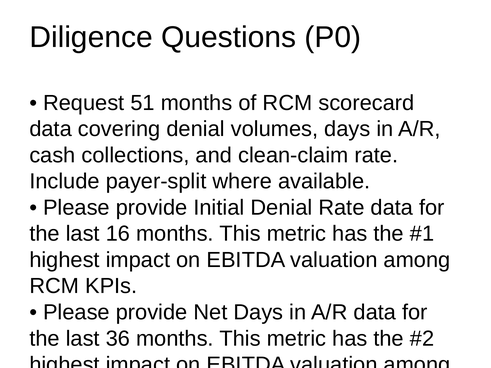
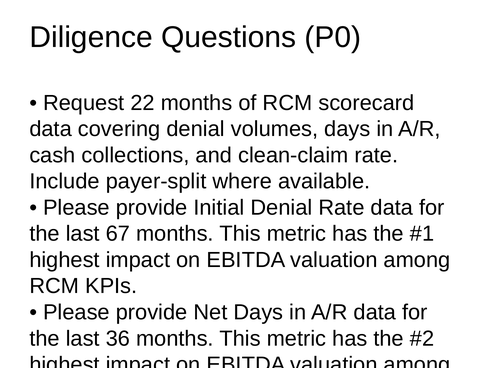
51: 51 -> 22
16: 16 -> 67
